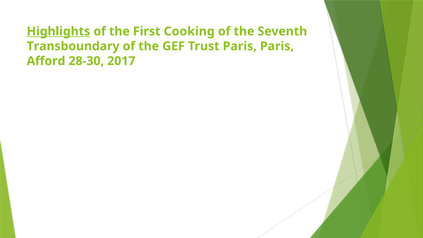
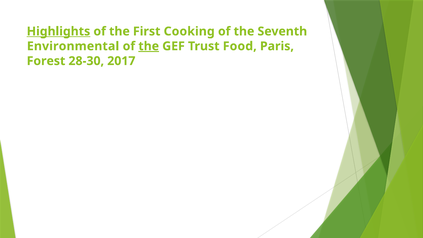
Transboundary: Transboundary -> Environmental
the at (149, 46) underline: none -> present
Trust Paris: Paris -> Food
Afford: Afford -> Forest
